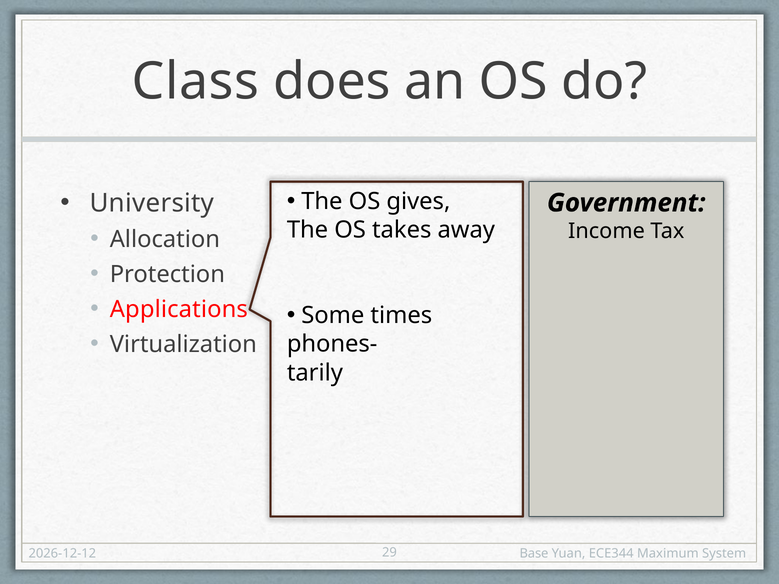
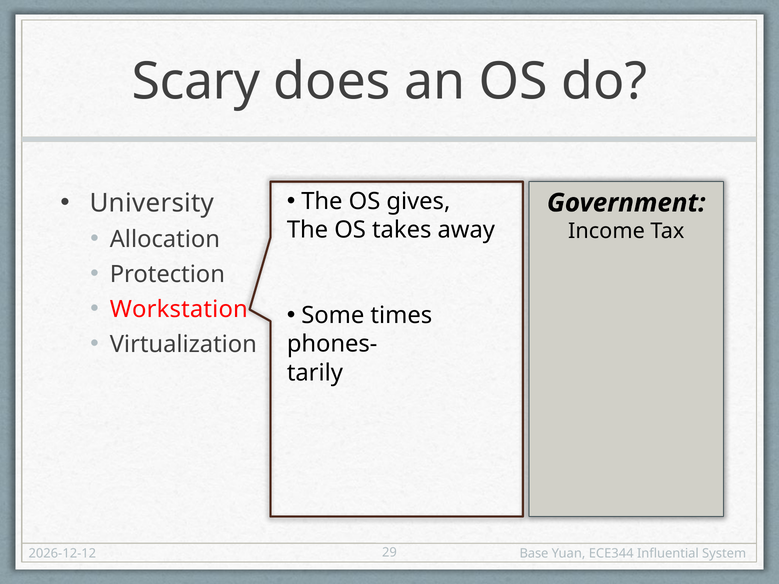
Class: Class -> Scary
Applications: Applications -> Workstation
Maximum: Maximum -> Influential
